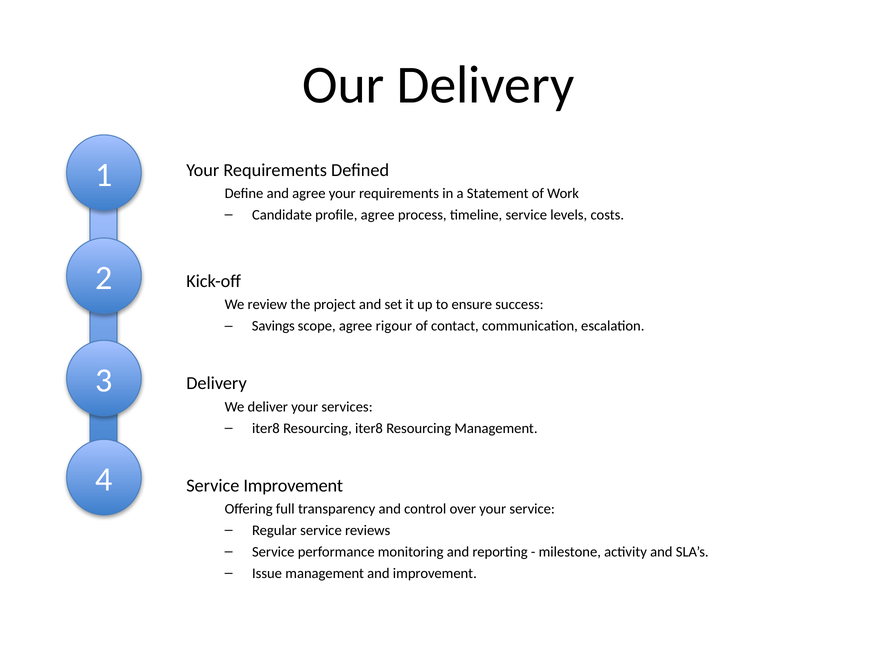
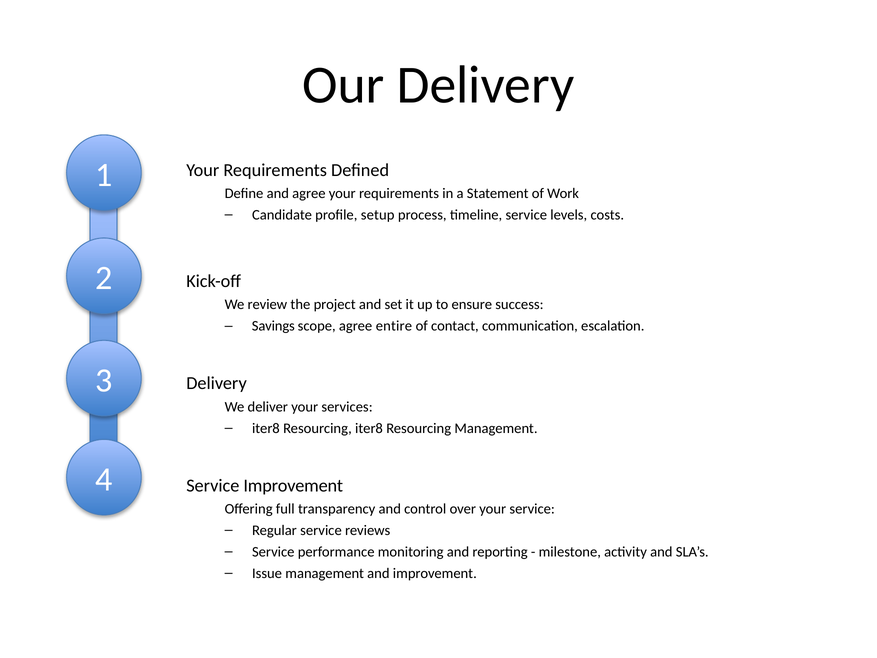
profile agree: agree -> setup
rigour: rigour -> entire
